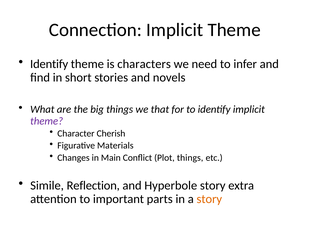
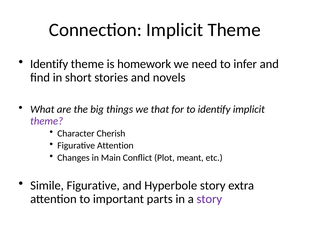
characters: characters -> homework
Figurative Materials: Materials -> Attention
Plot things: things -> meant
Simile Reflection: Reflection -> Figurative
story at (209, 199) colour: orange -> purple
